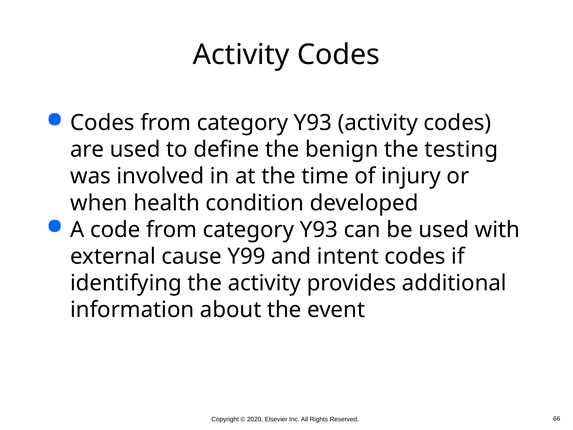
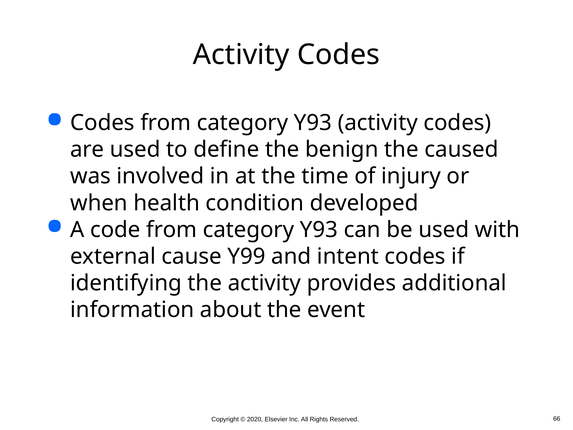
testing: testing -> caused
